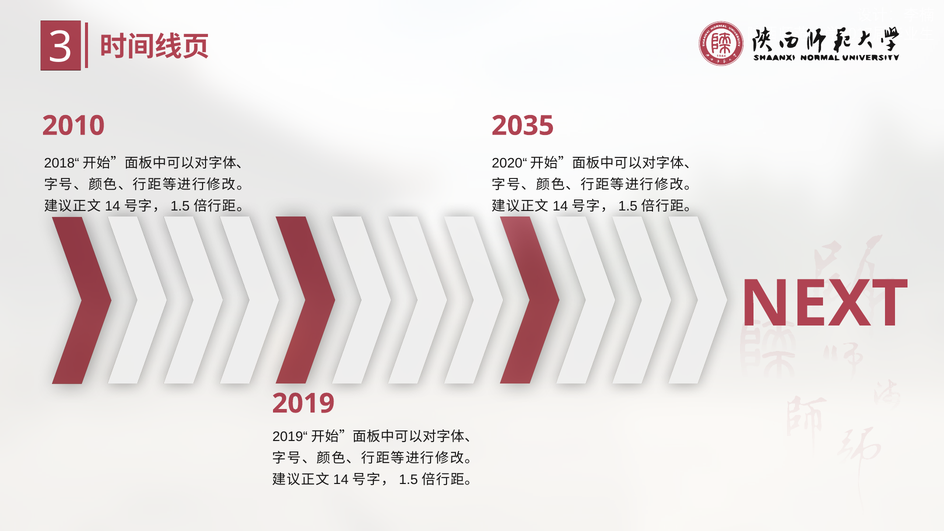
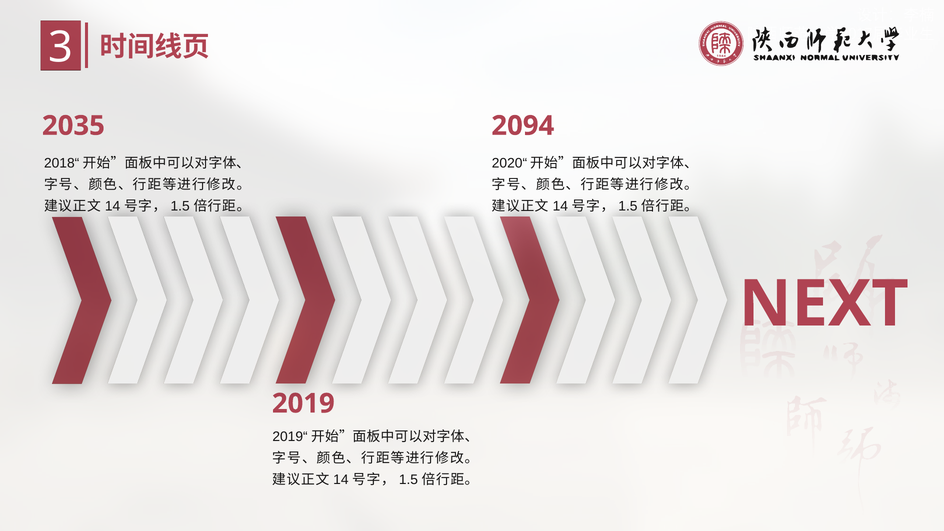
2010: 2010 -> 2035
2035: 2035 -> 2094
